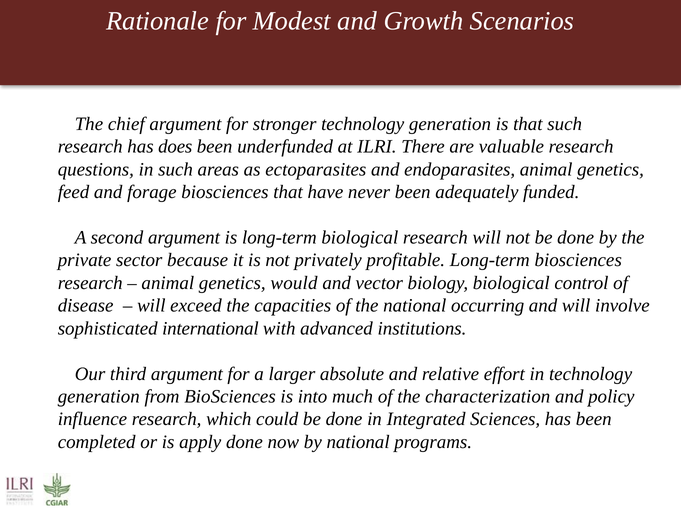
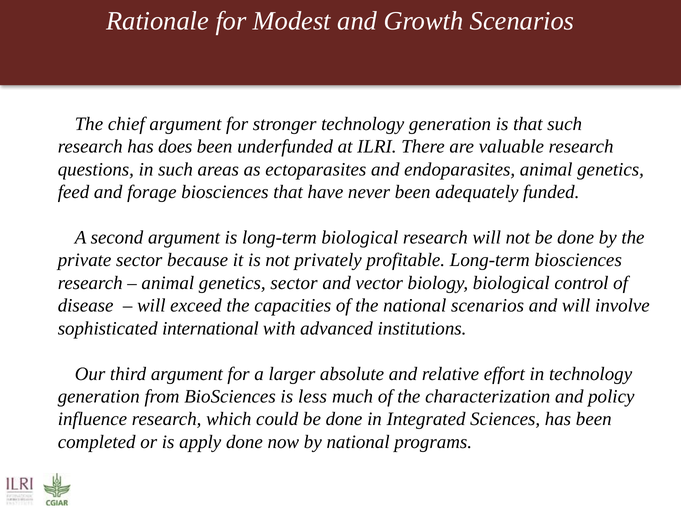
genetics would: would -> sector
national occurring: occurring -> scenarios
into: into -> less
